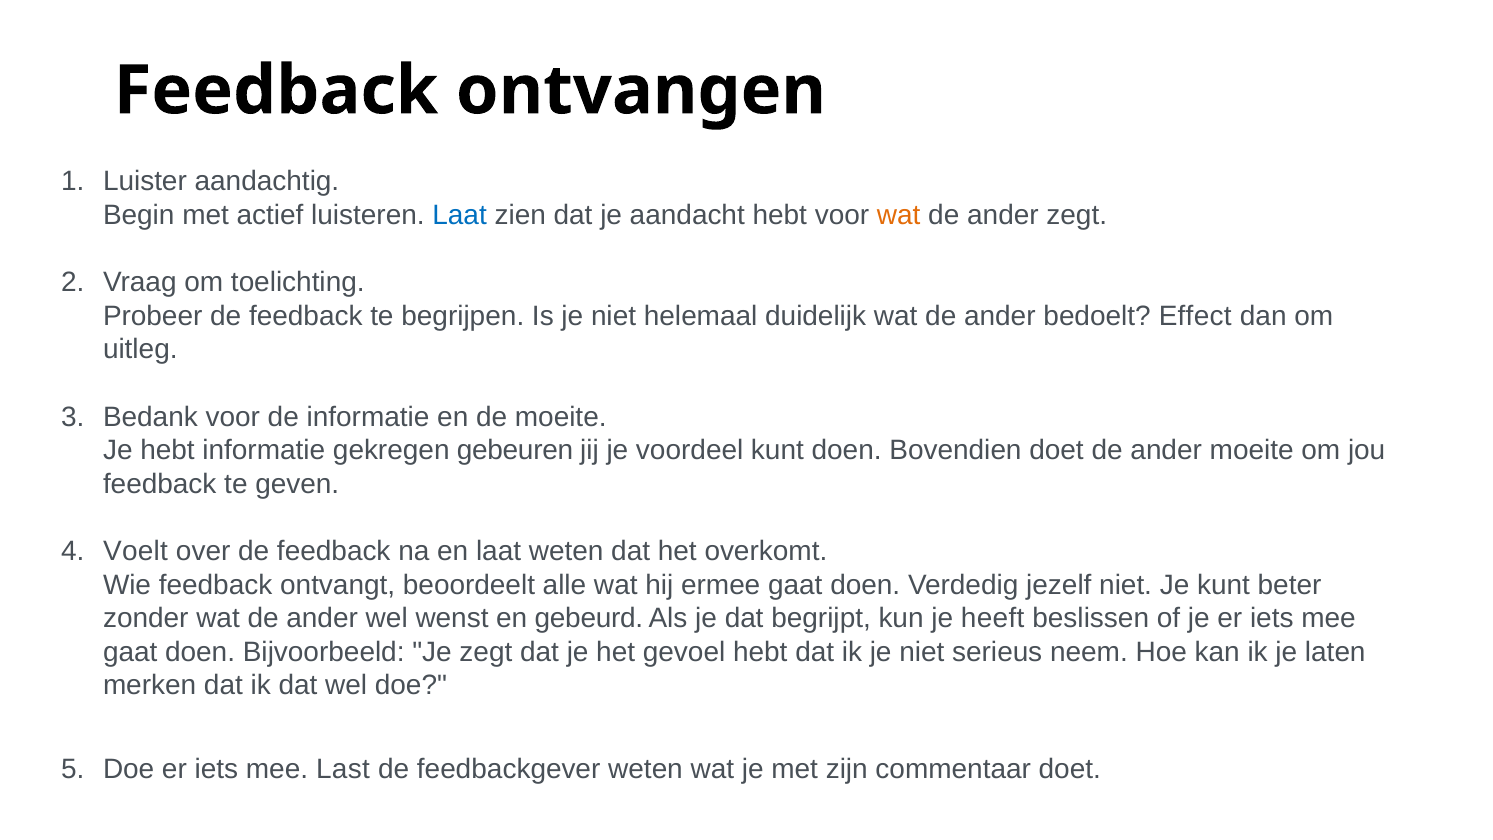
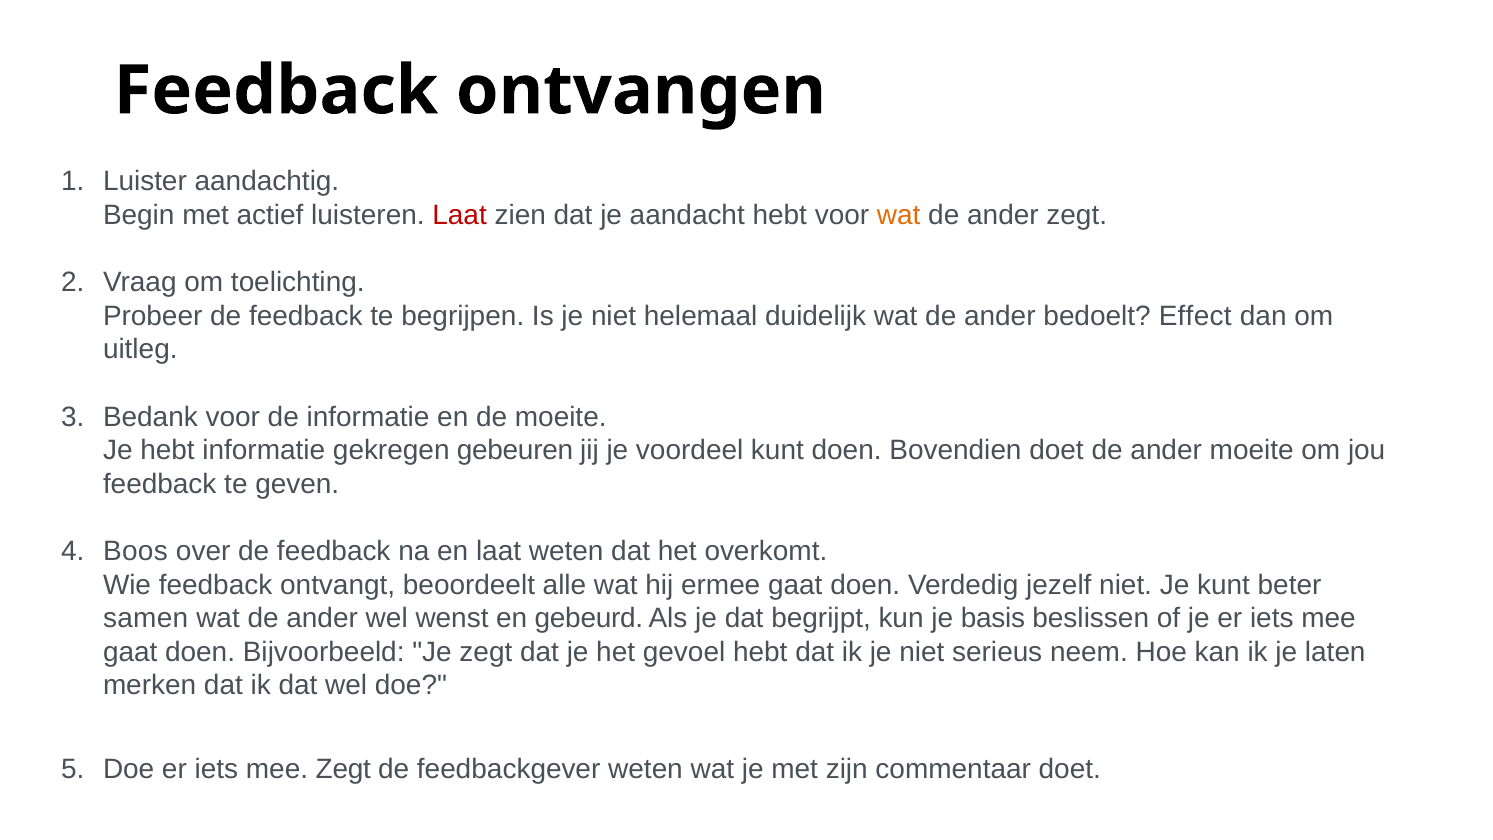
Laat at (460, 215) colour: blue -> red
Voelt: Voelt -> Boos
zonder: zonder -> samen
heeft: heeft -> basis
mee Last: Last -> Zegt
